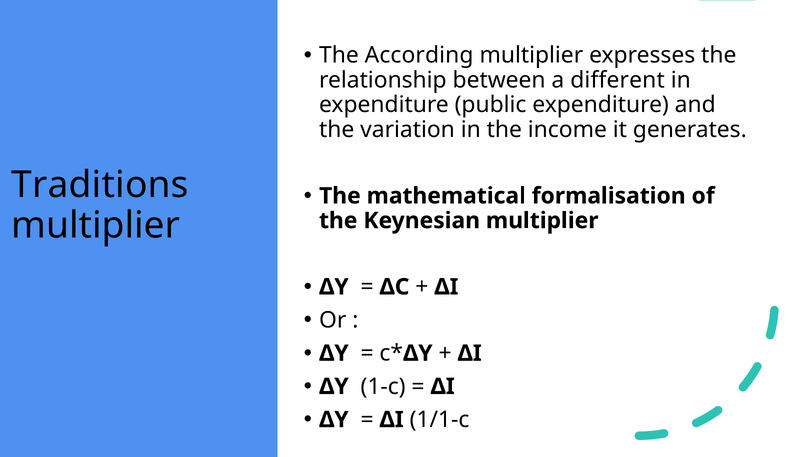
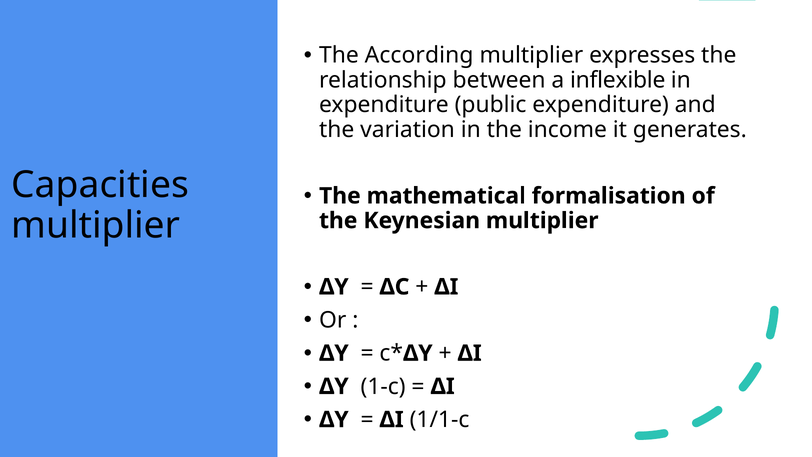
different: different -> inflexible
Traditions: Traditions -> Capacities
